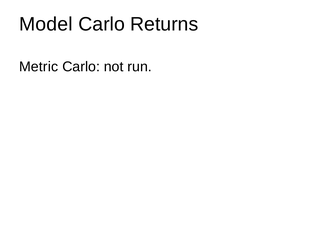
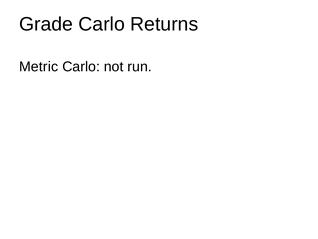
Model: Model -> Grade
